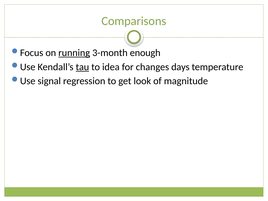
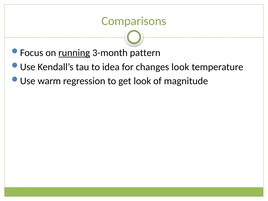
enough: enough -> pattern
tau underline: present -> none
changes days: days -> look
signal: signal -> warm
